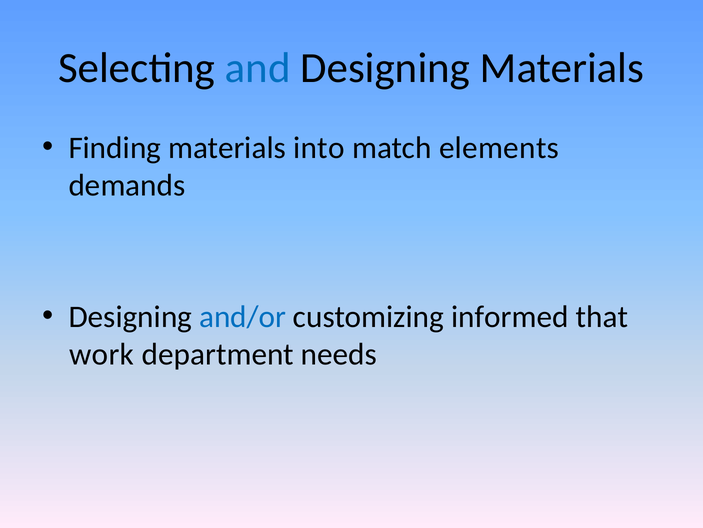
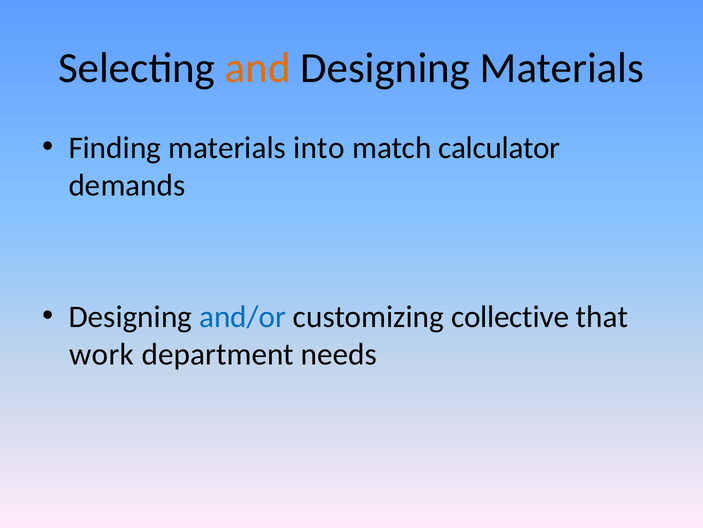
and colour: blue -> orange
elements: elements -> calculator
informed: informed -> collective
